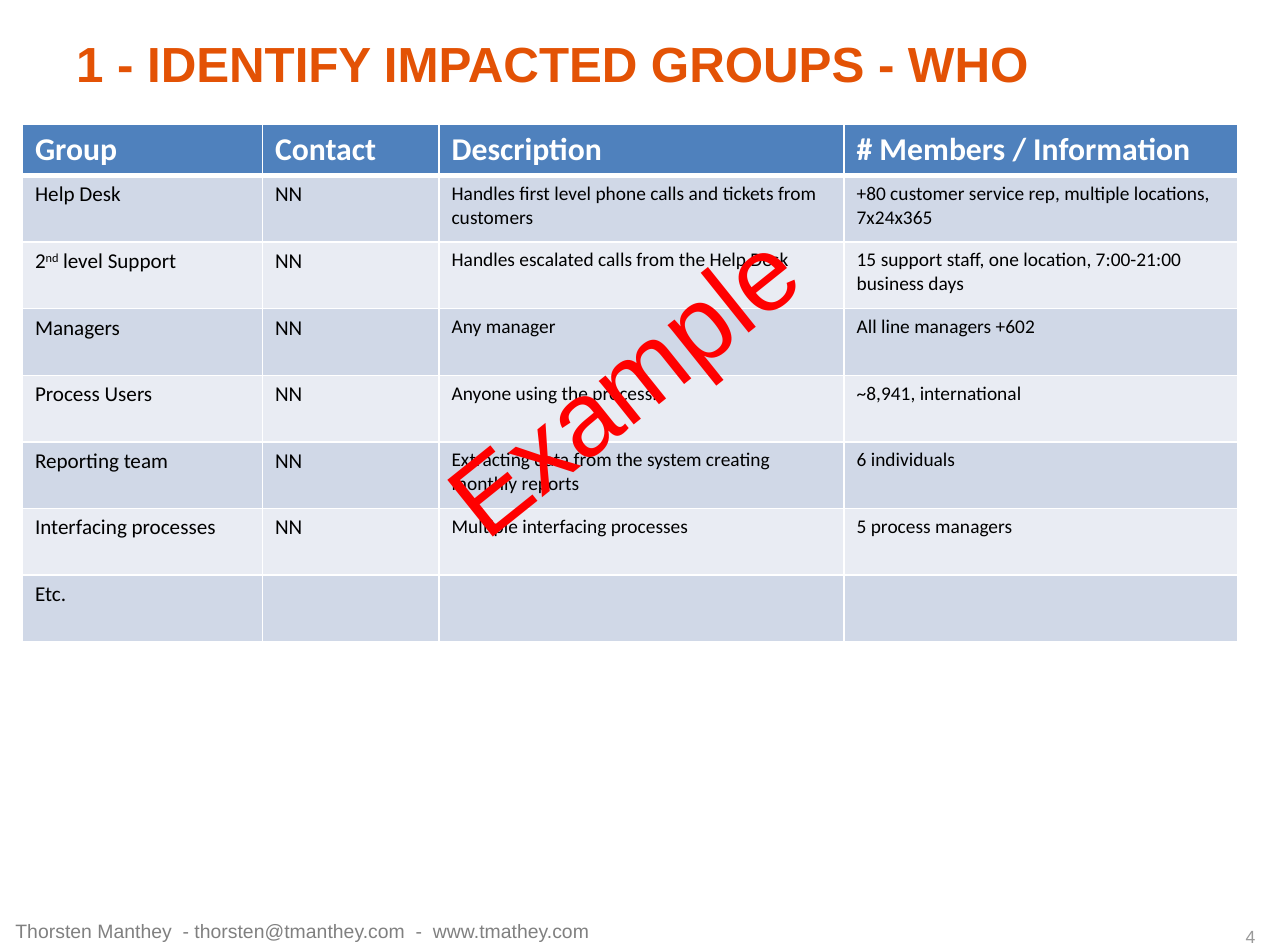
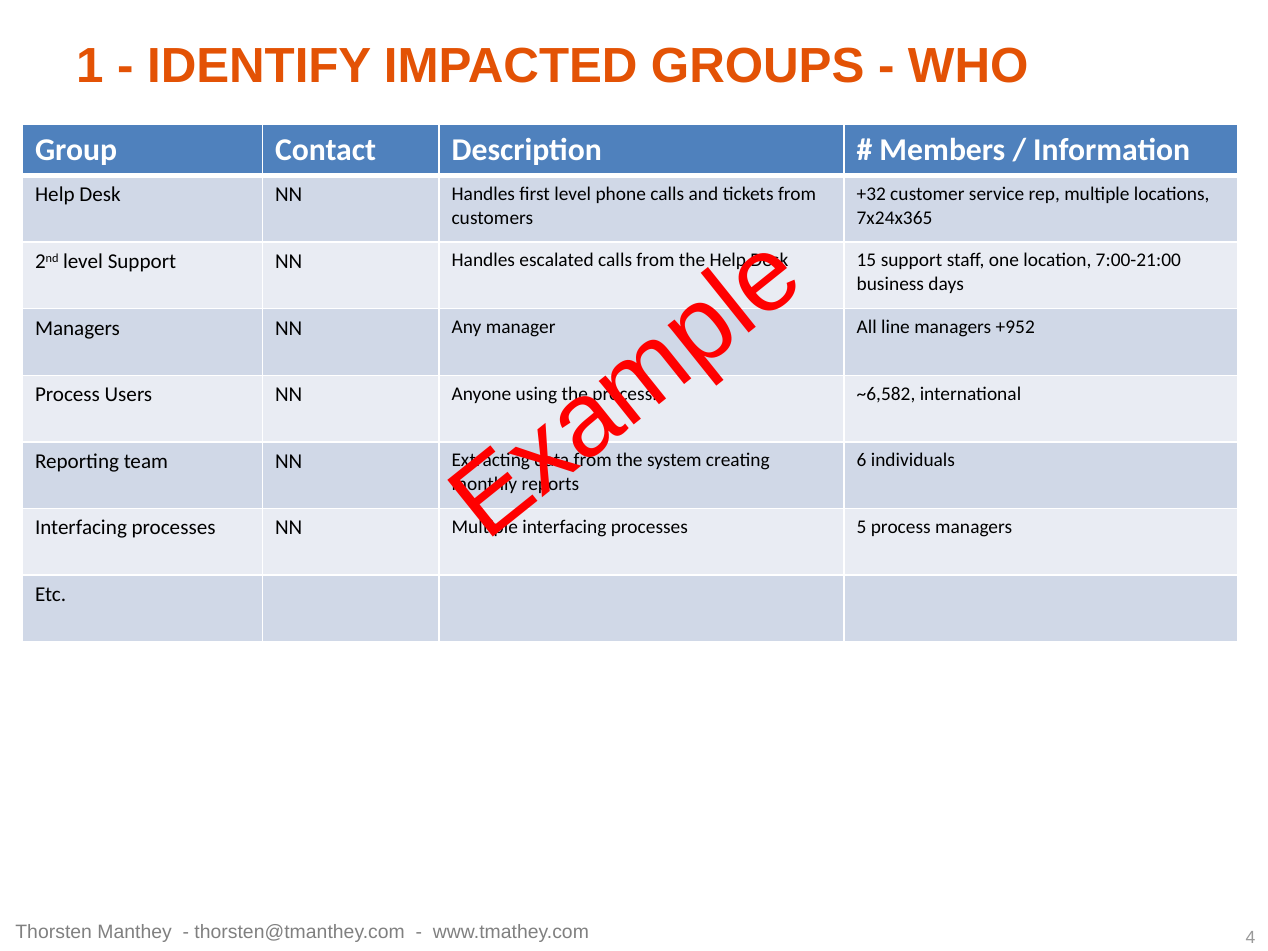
+80: +80 -> +32
+602: +602 -> +952
~8,941: ~8,941 -> ~6,582
